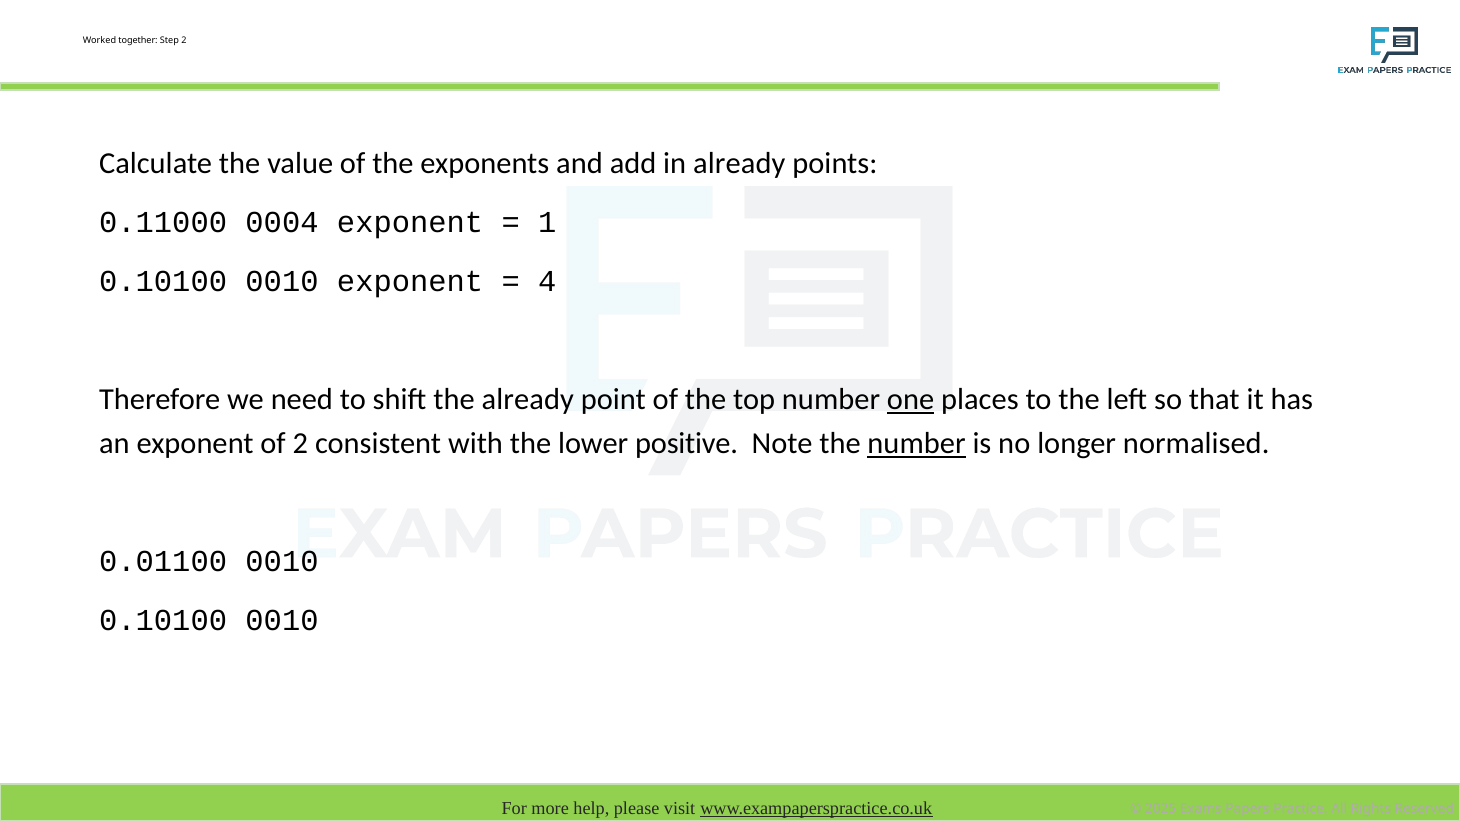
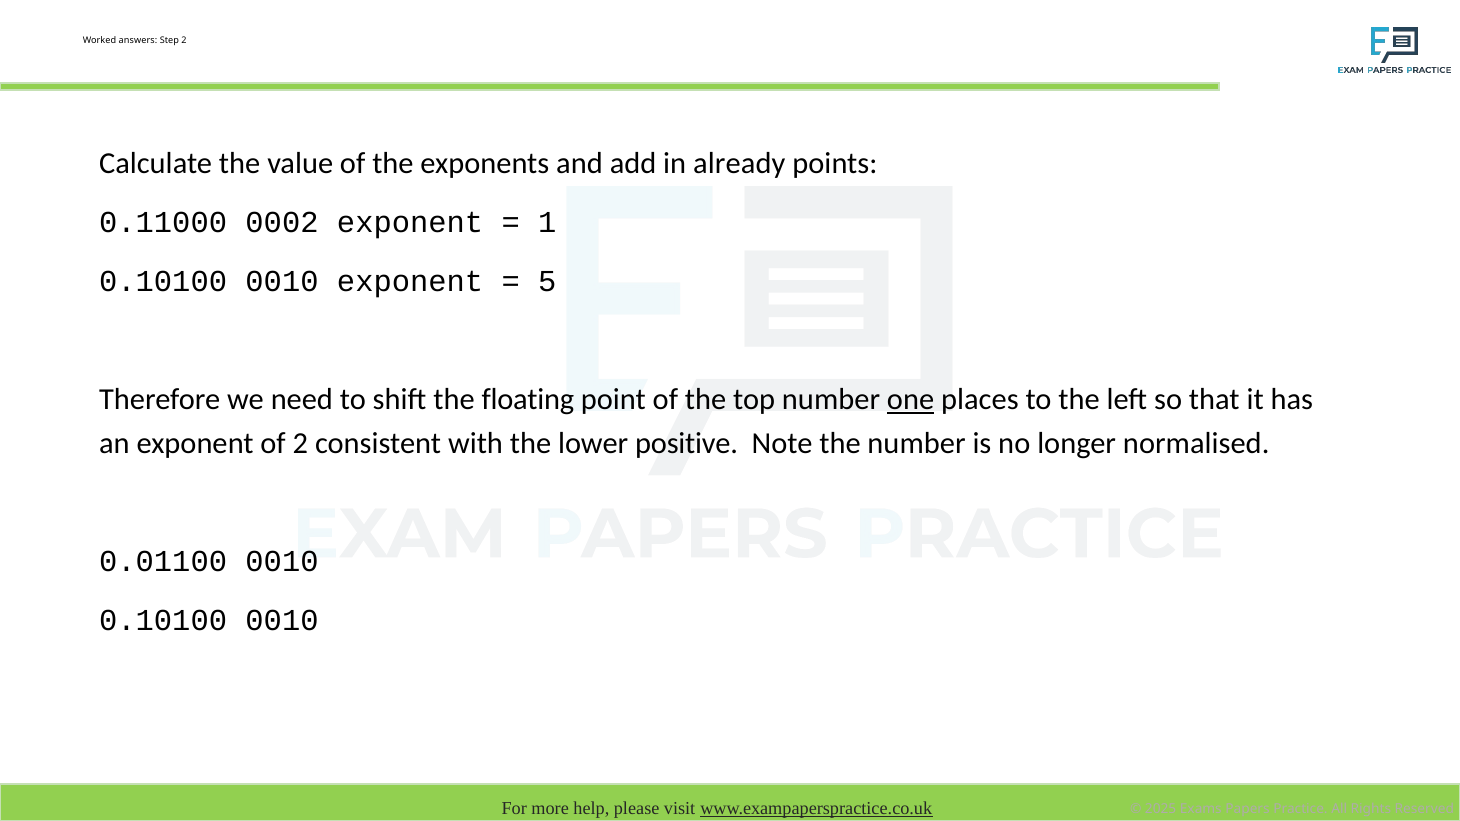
together: together -> answers
0004: 0004 -> 0002
4: 4 -> 5
the already: already -> floating
number at (917, 444) underline: present -> none
